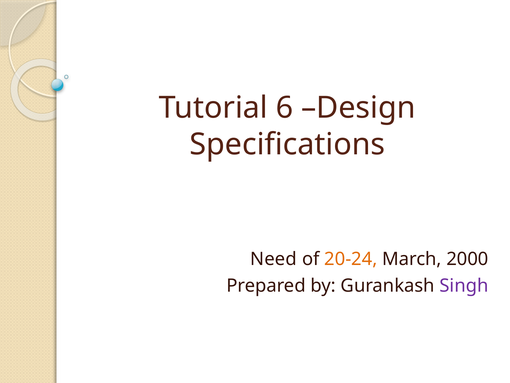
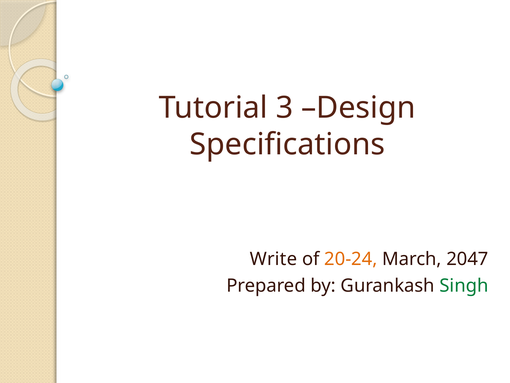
6: 6 -> 3
Need: Need -> Write
2000: 2000 -> 2047
Singh colour: purple -> green
